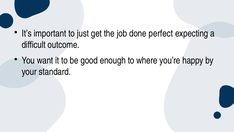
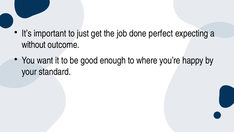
difficult: difficult -> without
